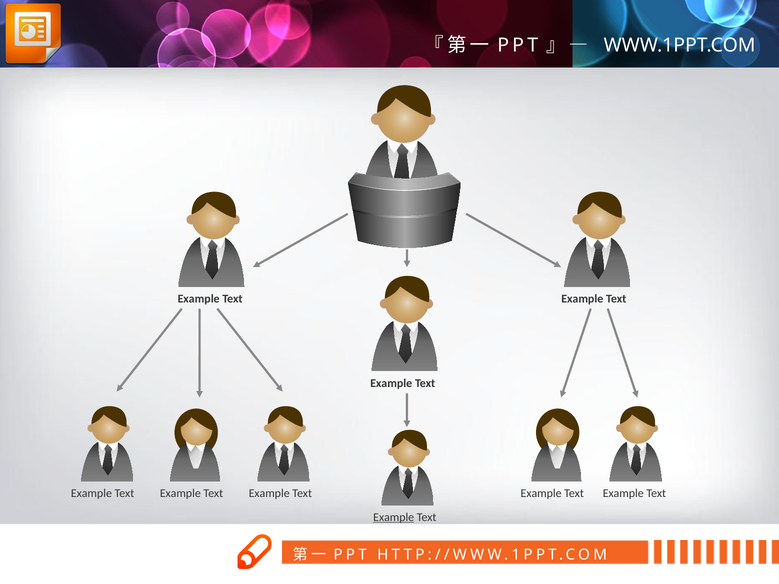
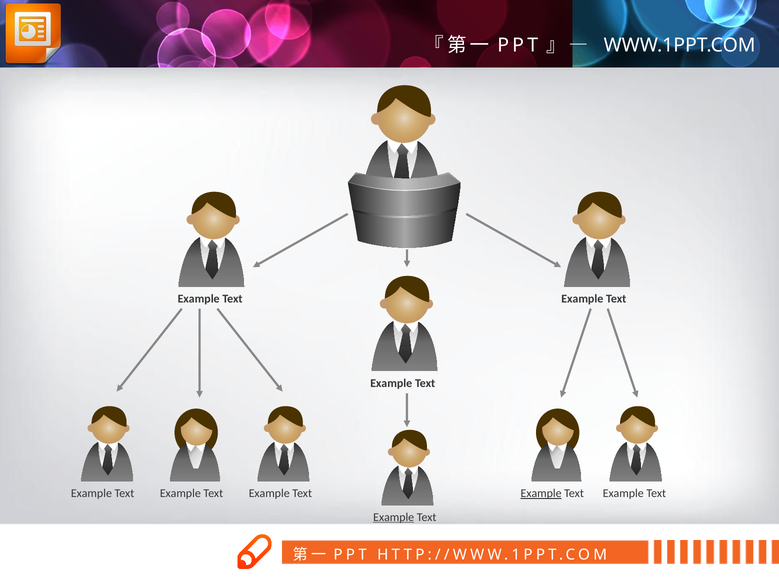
Example at (541, 494) underline: none -> present
